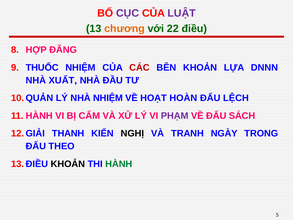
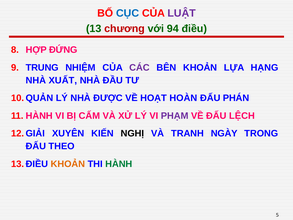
CỤC colour: purple -> blue
chương colour: orange -> red
22: 22 -> 94
ĐĂNG: ĐĂNG -> ĐỨNG
THUỐC: THUỐC -> TRUNG
CÁC colour: red -> purple
DNNN: DNNN -> HẠNG
NHÀ NHIỆM: NHIỆM -> ĐƯỢC
LỆCH: LỆCH -> PHÁN
SÁCH: SÁCH -> LỆCH
THANH: THANH -> XUYÊN
KHOẢN at (68, 164) colour: black -> orange
